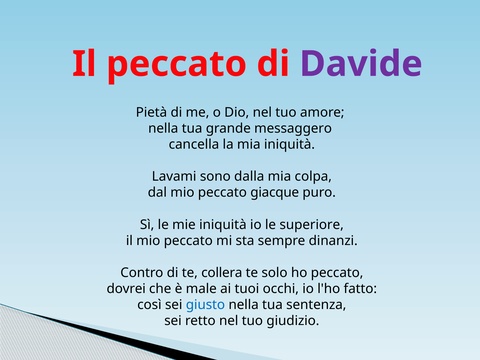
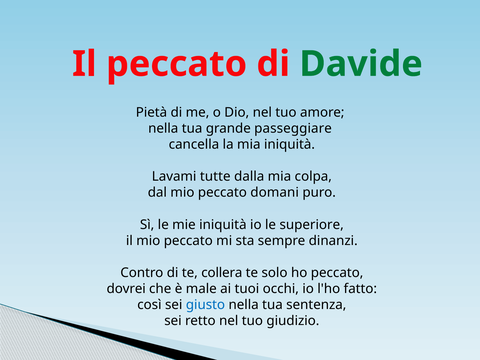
Davide colour: purple -> green
messaggero: messaggero -> passeggiare
sono: sono -> tutte
giacque: giacque -> domani
